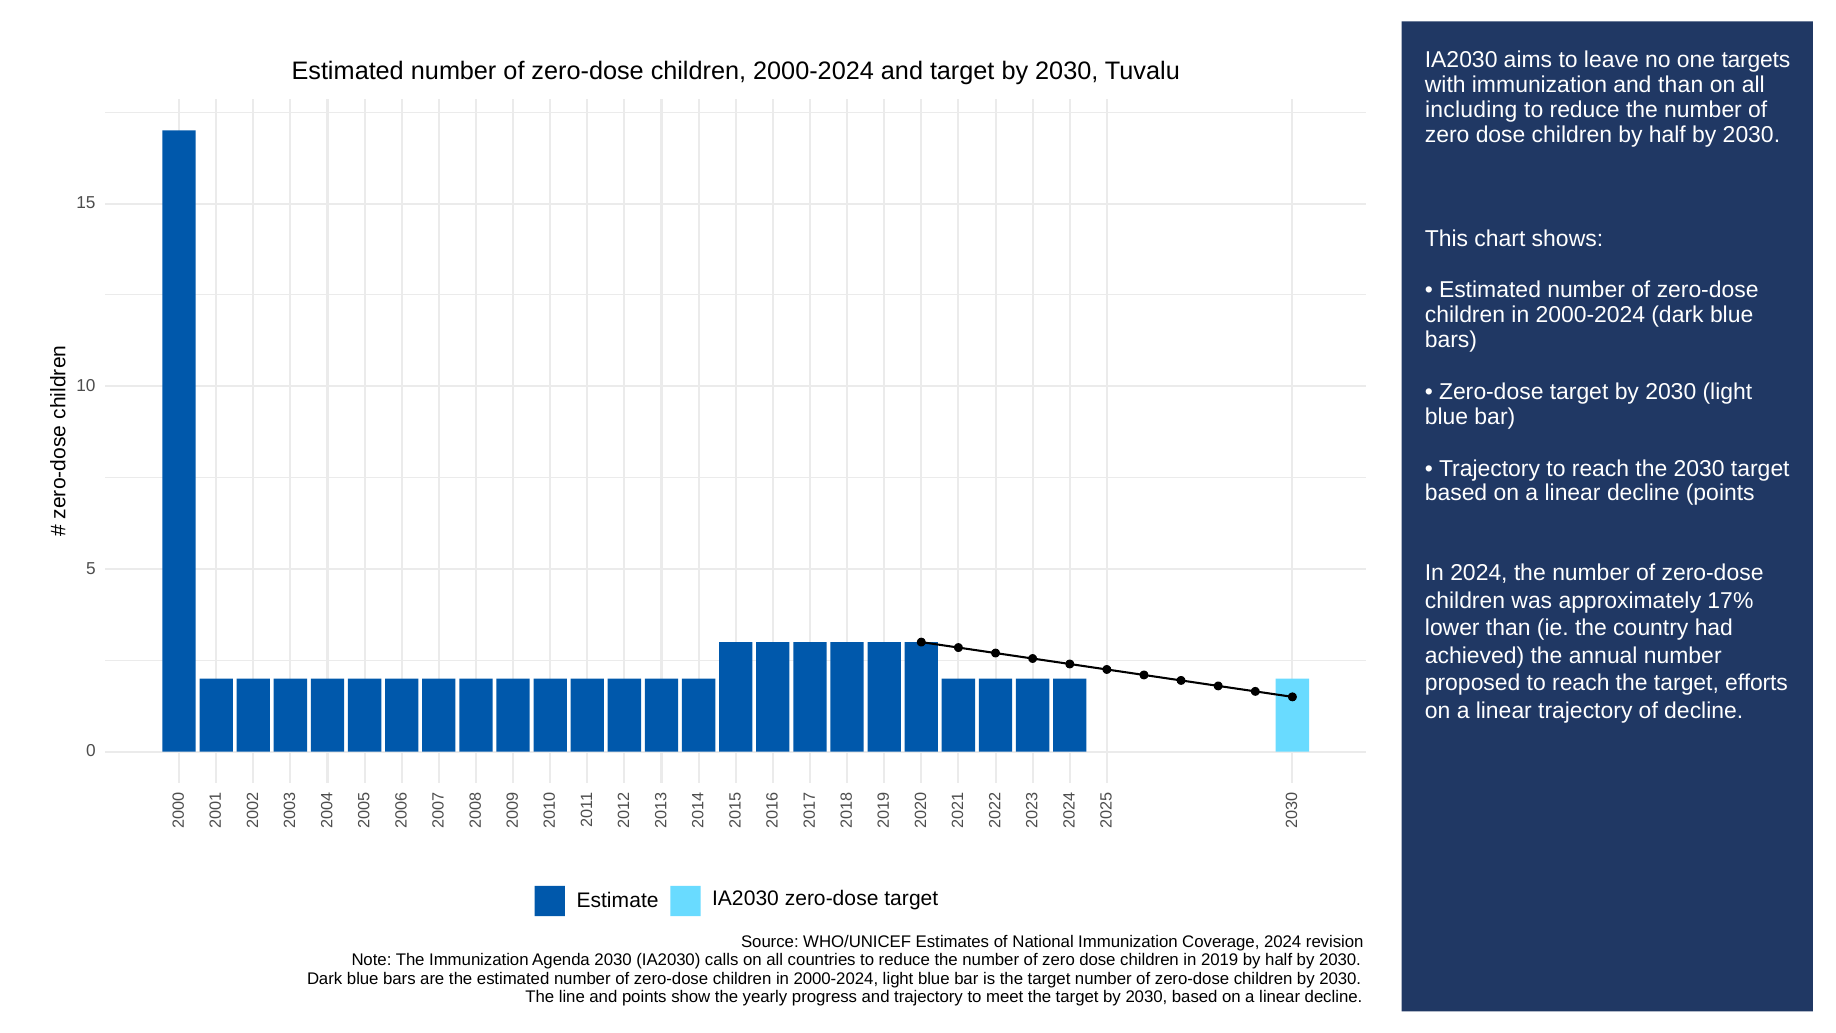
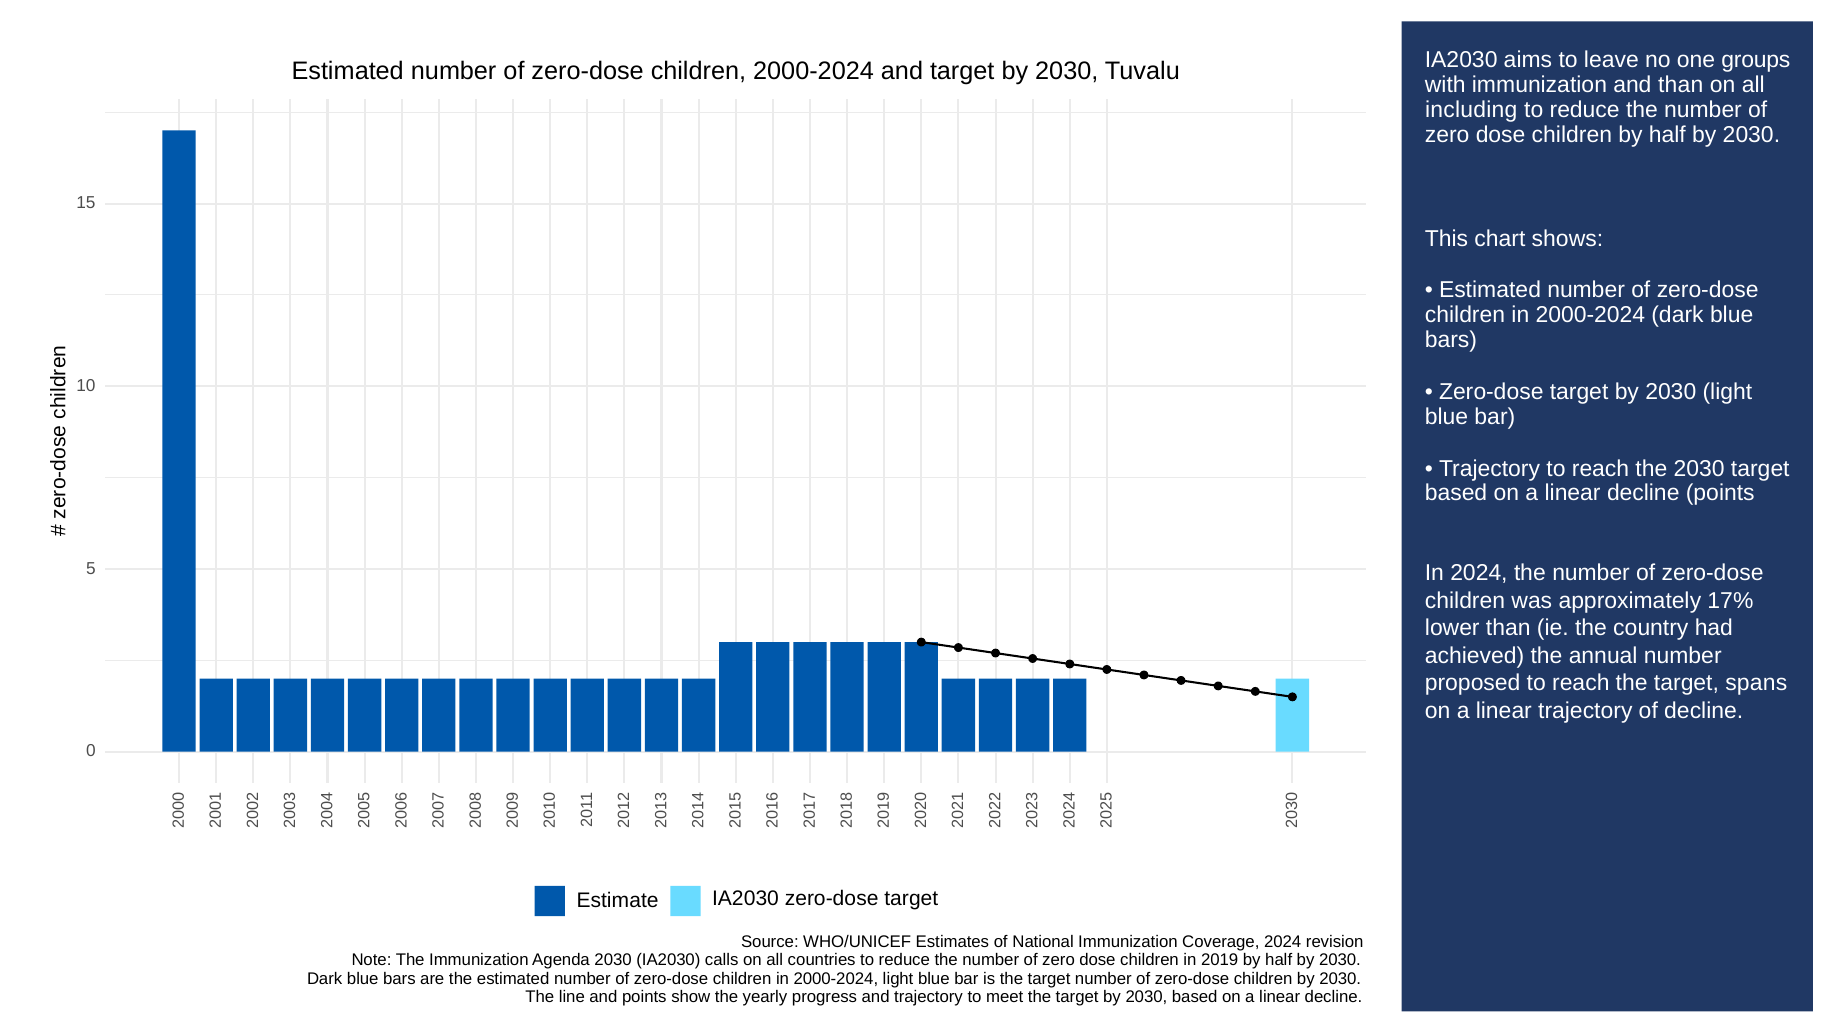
targets: targets -> groups
efforts: efforts -> spans
